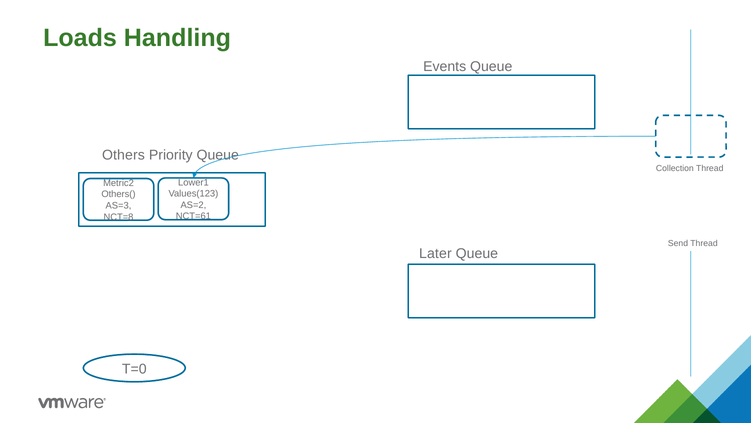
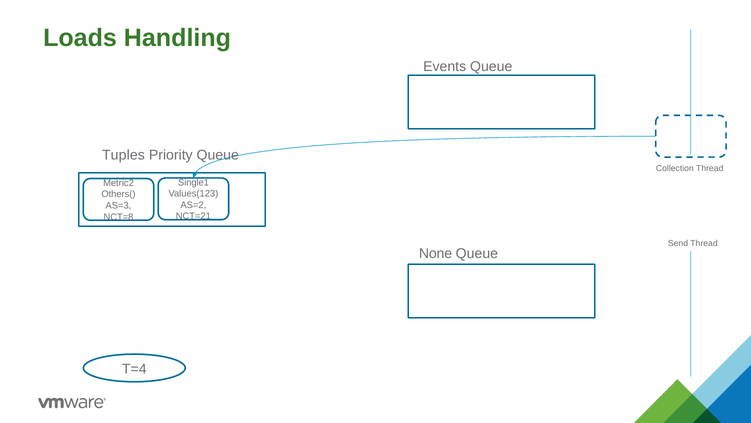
Others: Others -> Tuples
Lower1: Lower1 -> Single1
NCT=61: NCT=61 -> NCT=21
Later: Later -> None
T=0: T=0 -> T=4
